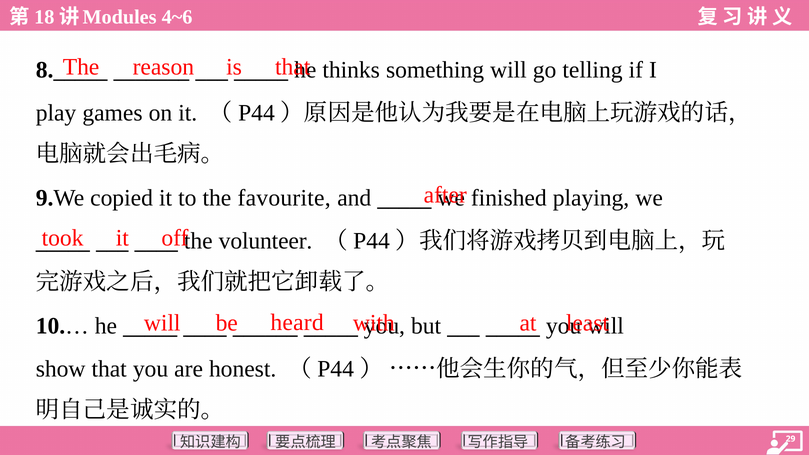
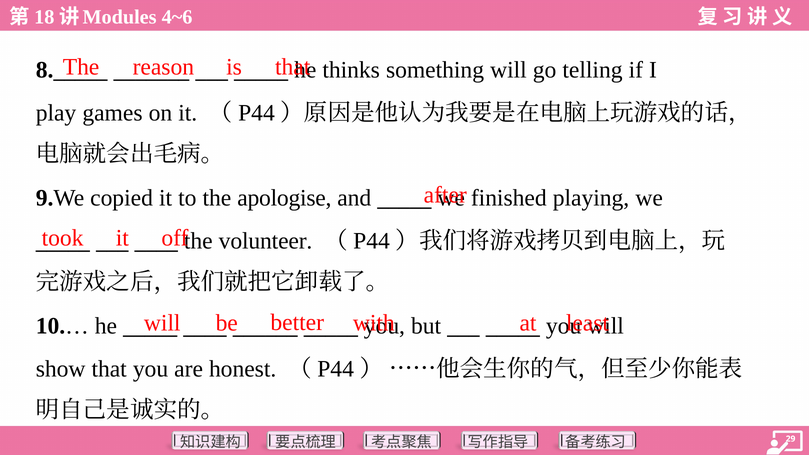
favourite: favourite -> apologise
heard: heard -> better
